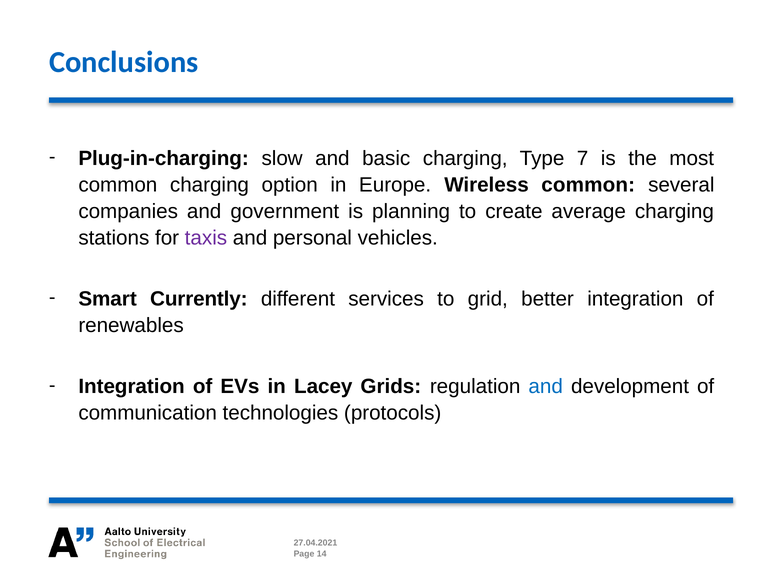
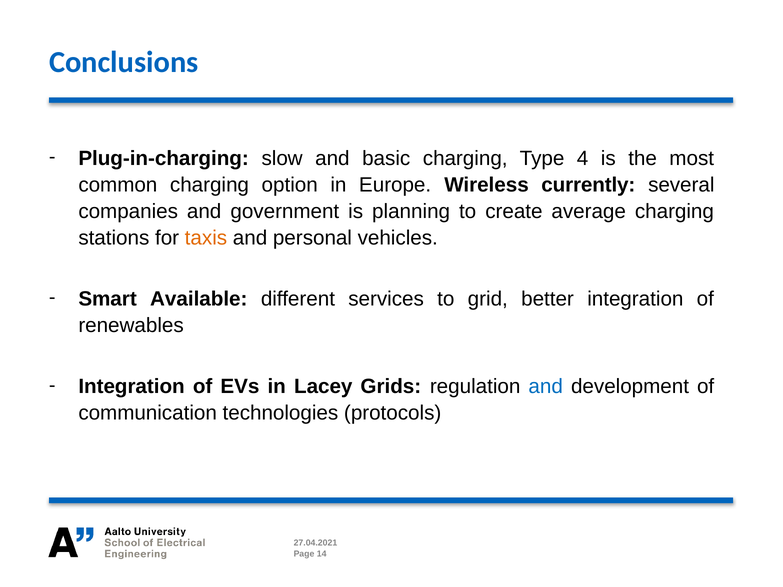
7: 7 -> 4
Wireless common: common -> currently
taxis colour: purple -> orange
Currently: Currently -> Available
